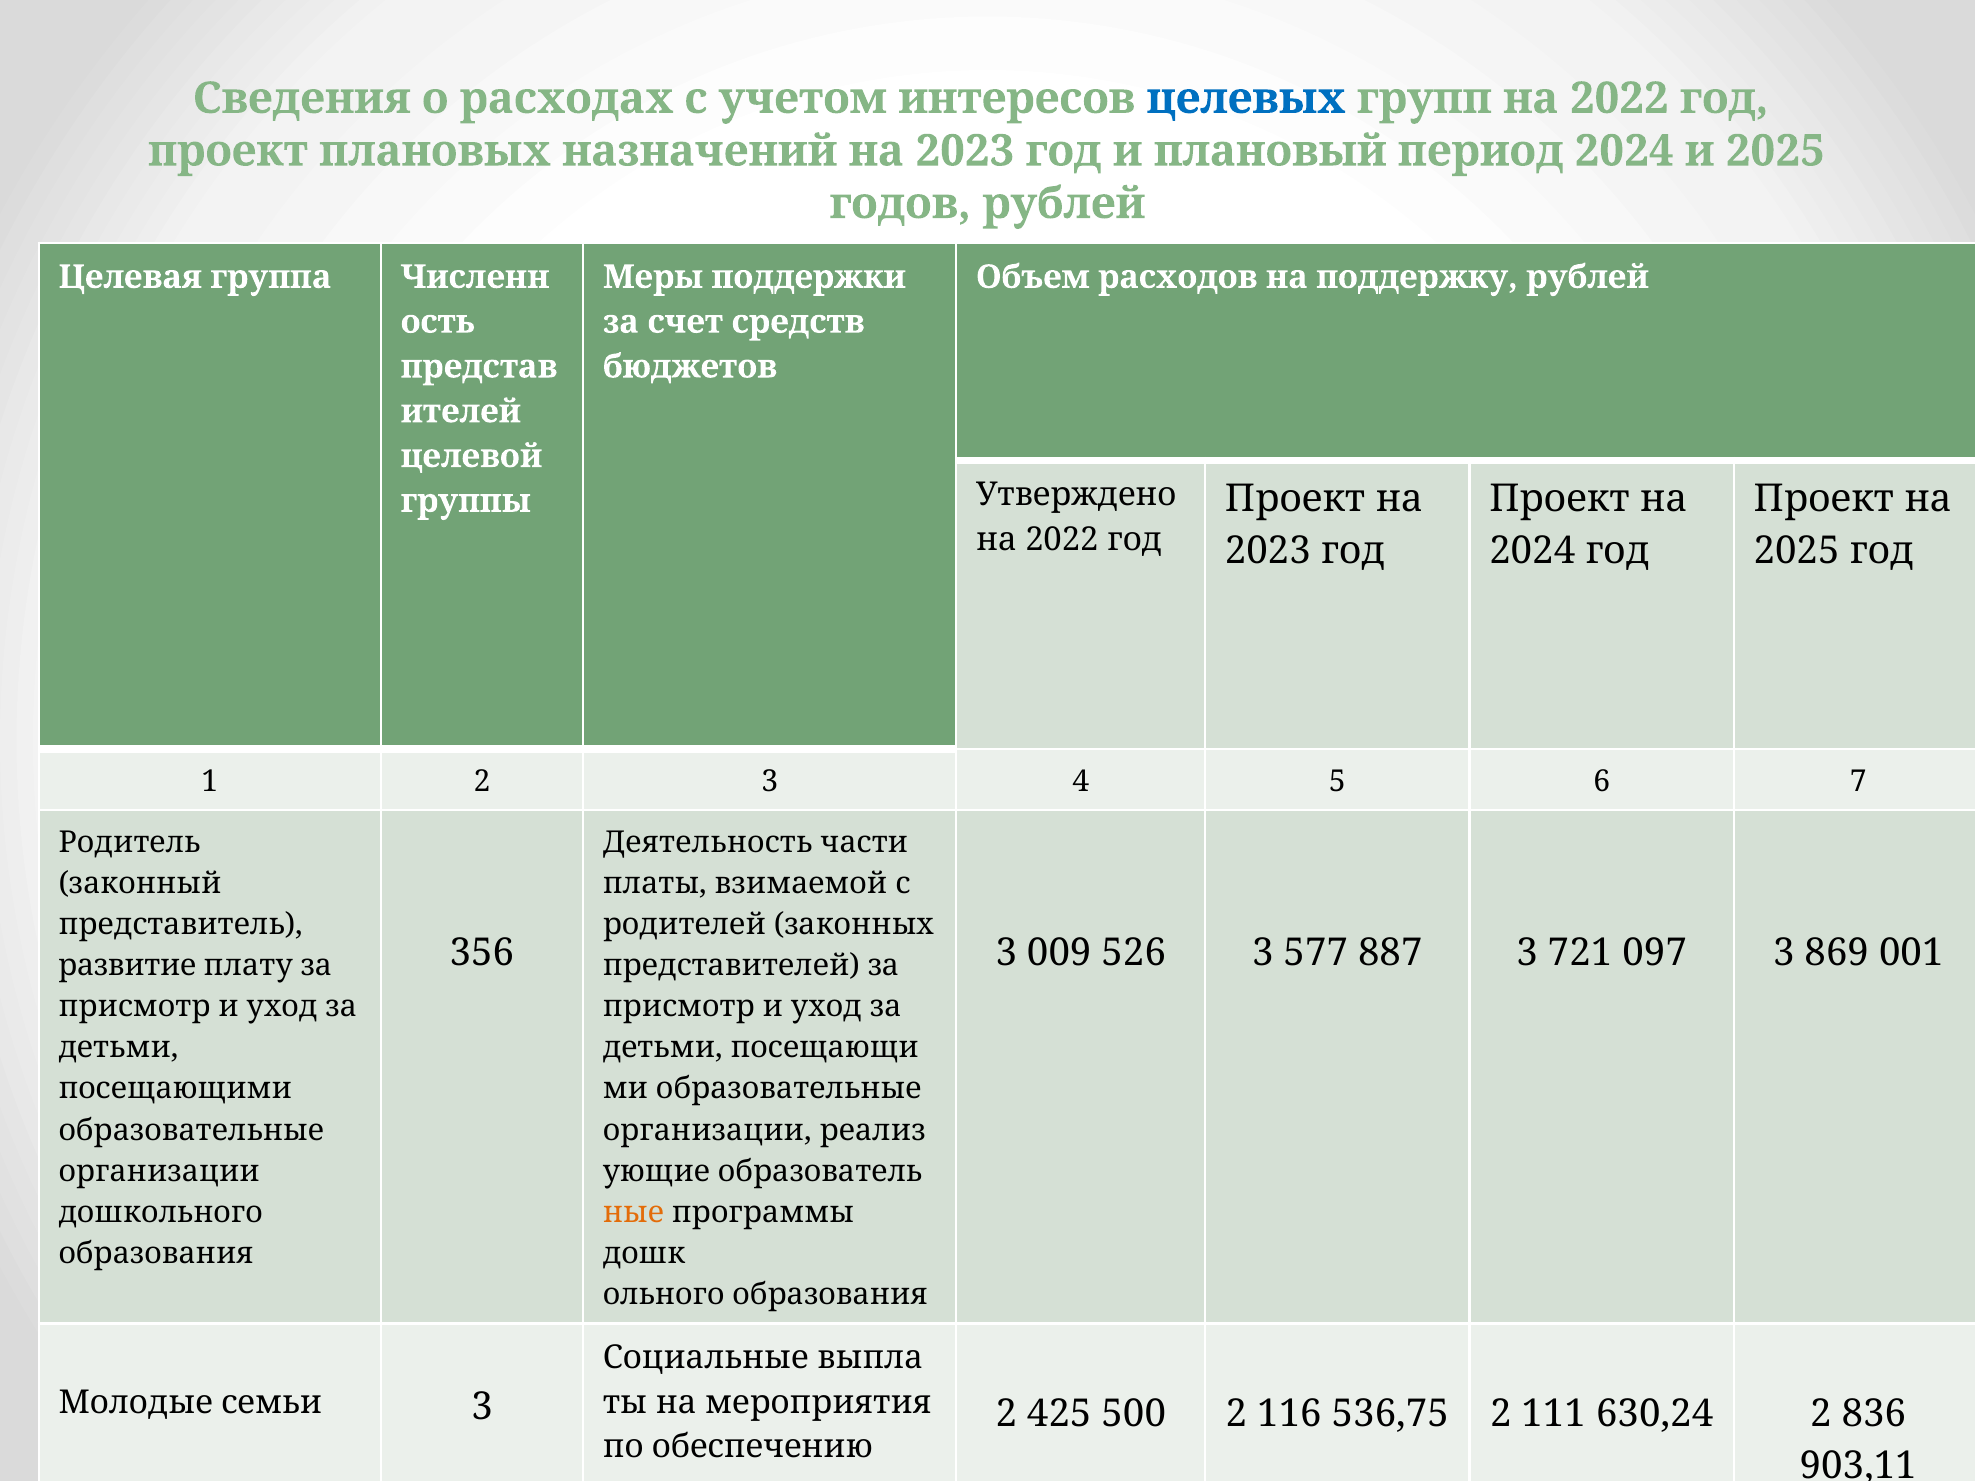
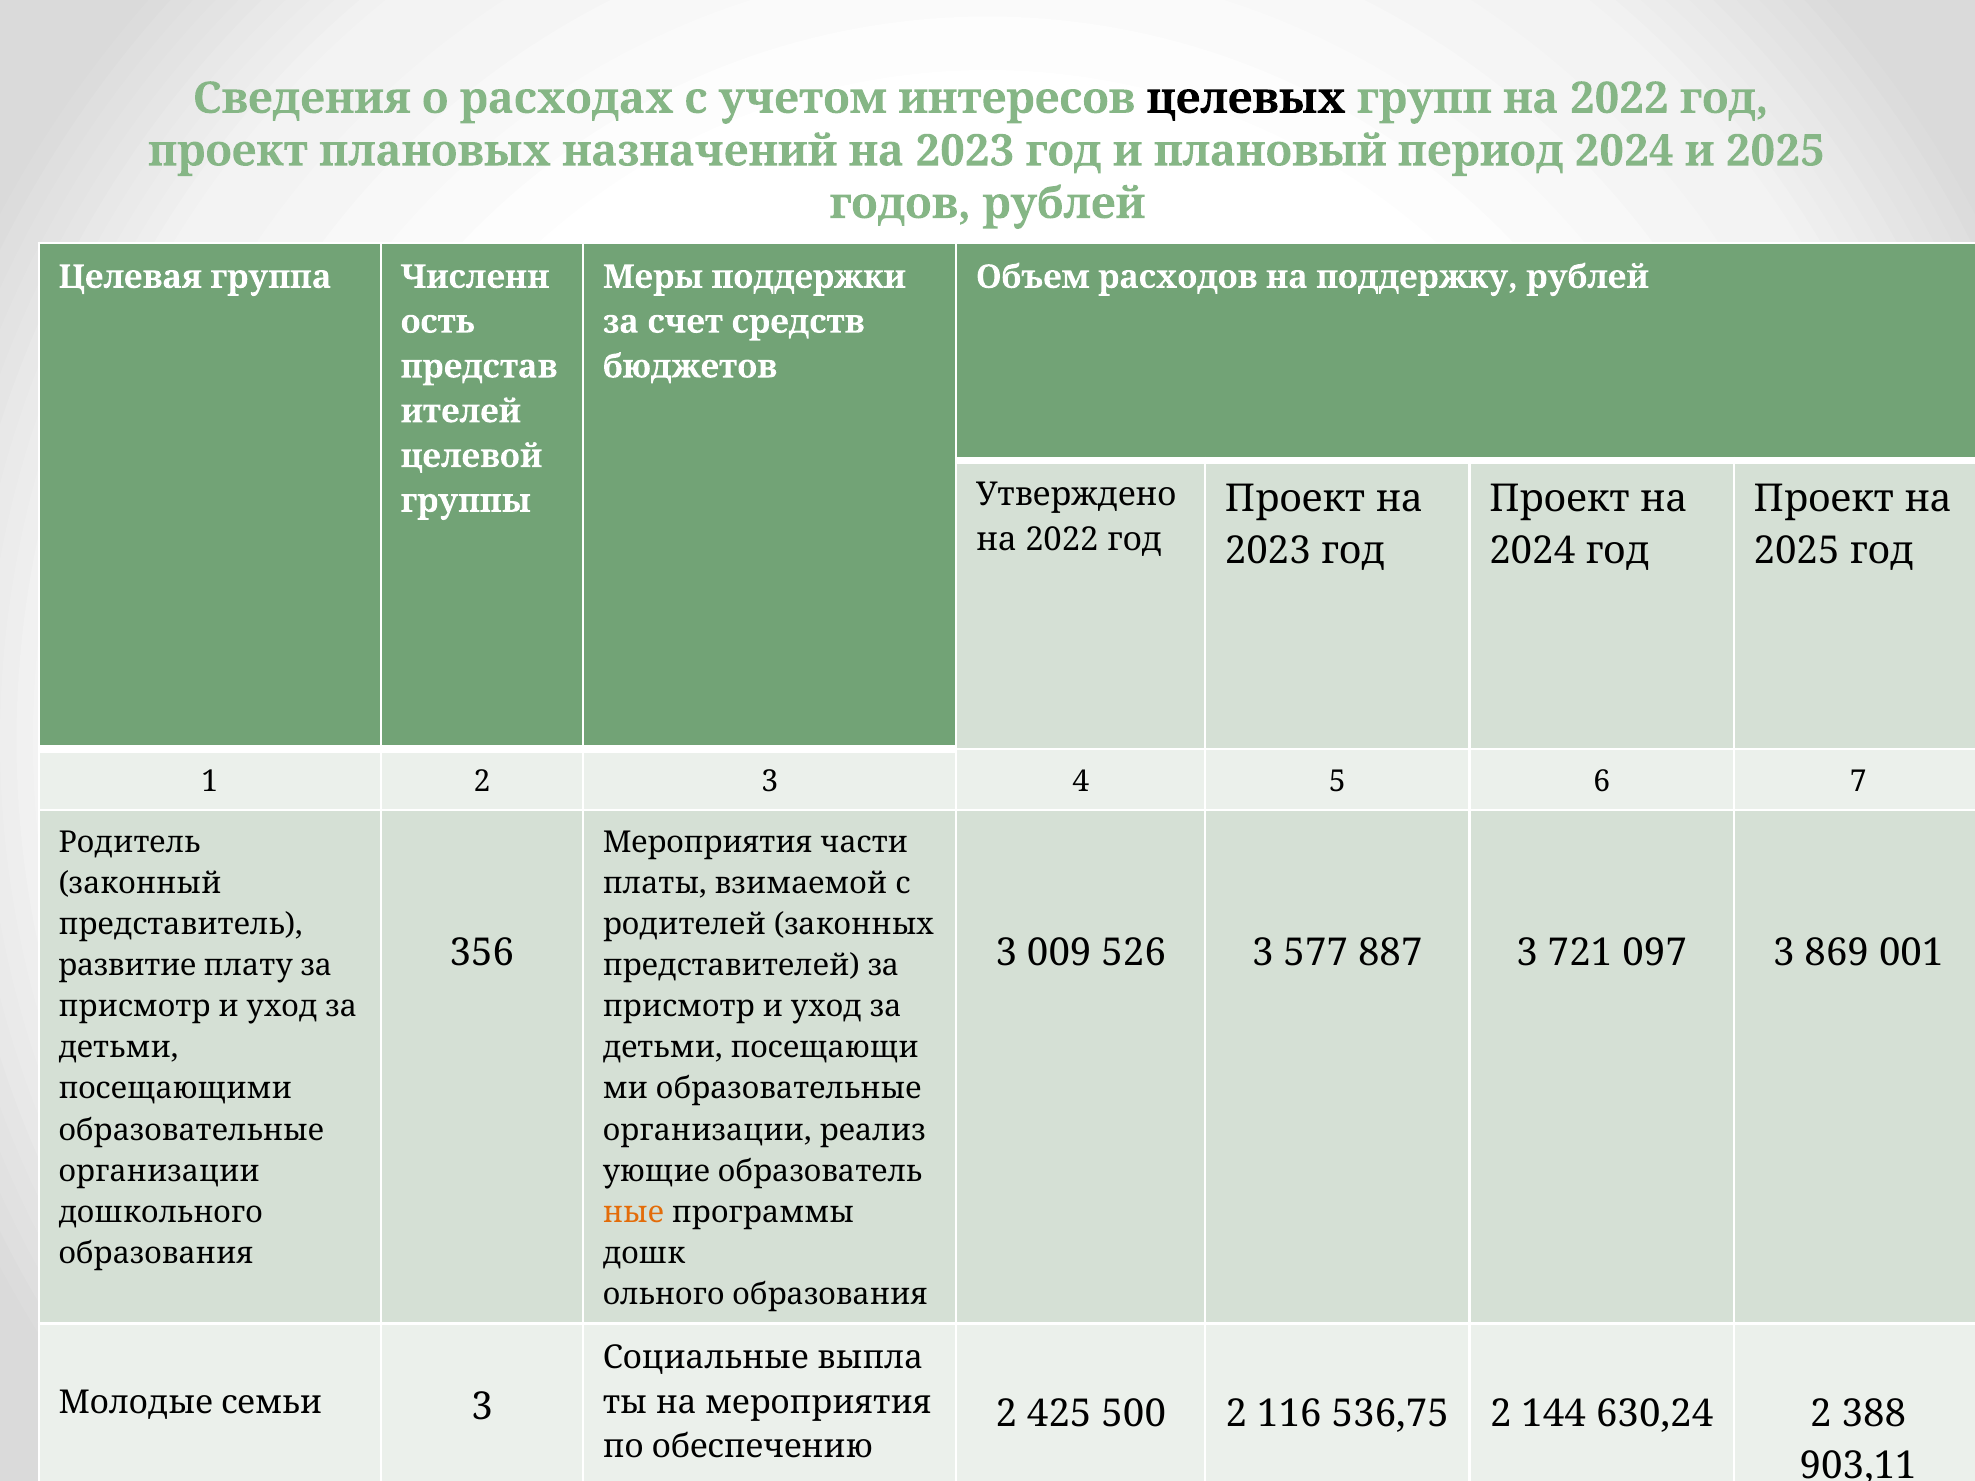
целевых colour: blue -> black
Деятельность at (708, 842): Деятельность -> Мероприятия
111: 111 -> 144
836: 836 -> 388
